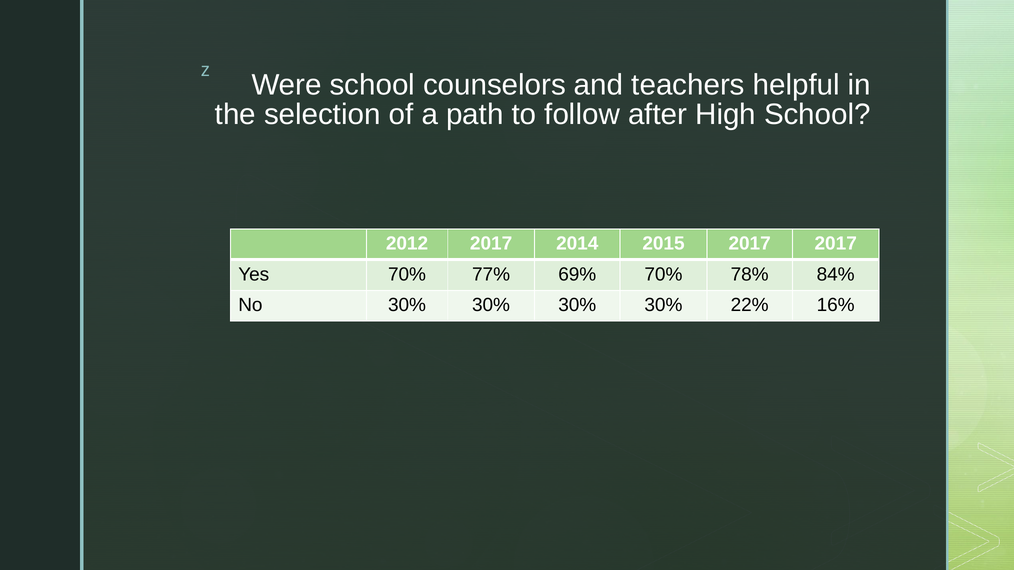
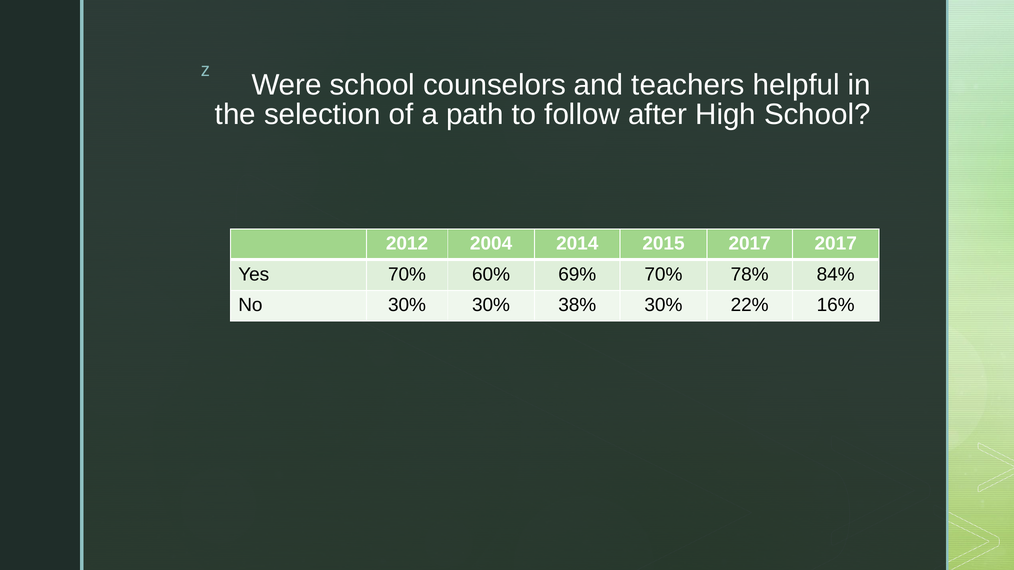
2012 2017: 2017 -> 2004
77%: 77% -> 60%
No 30% 30% 30%: 30% -> 38%
